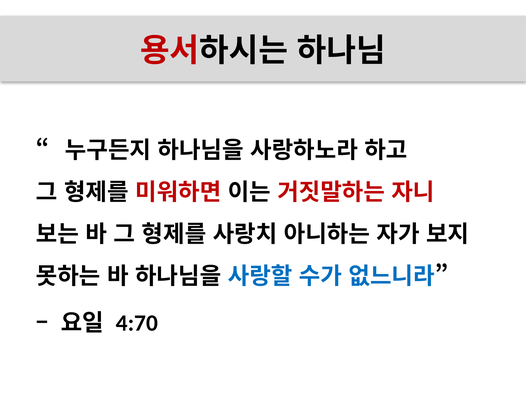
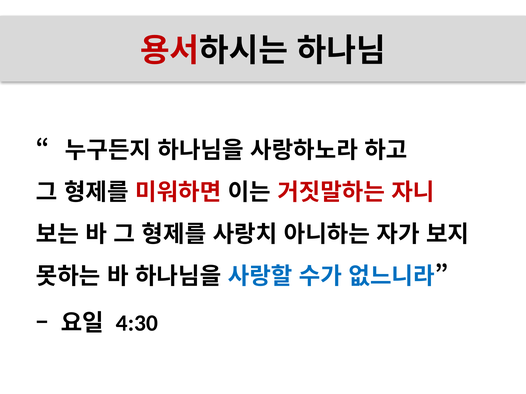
4:70: 4:70 -> 4:30
